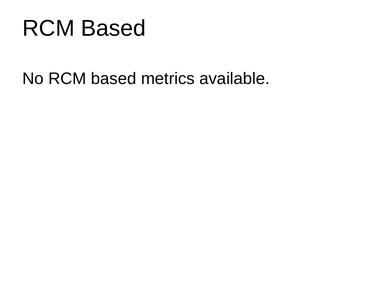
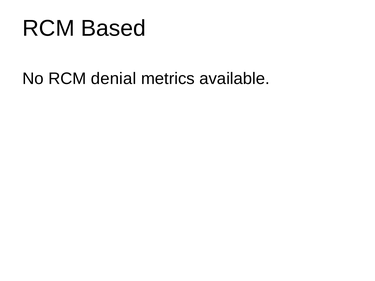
No RCM based: based -> denial
